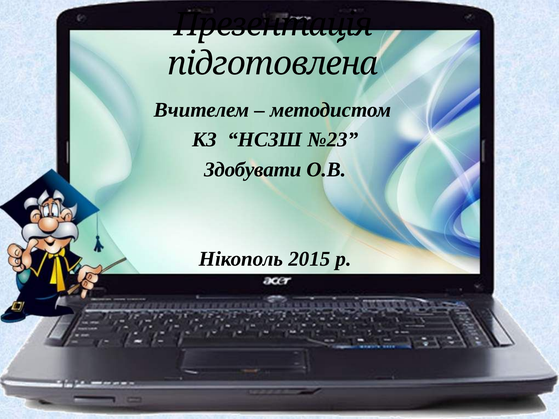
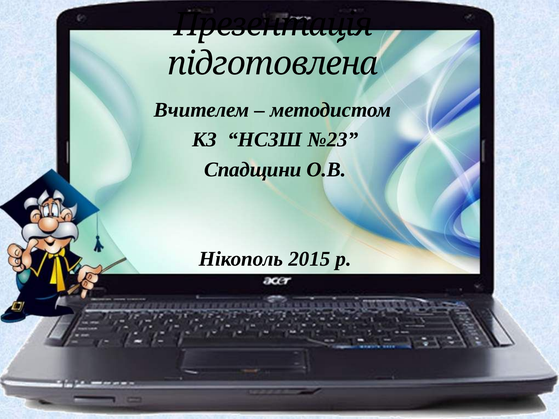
Здобувати: Здобувати -> Спадщини
